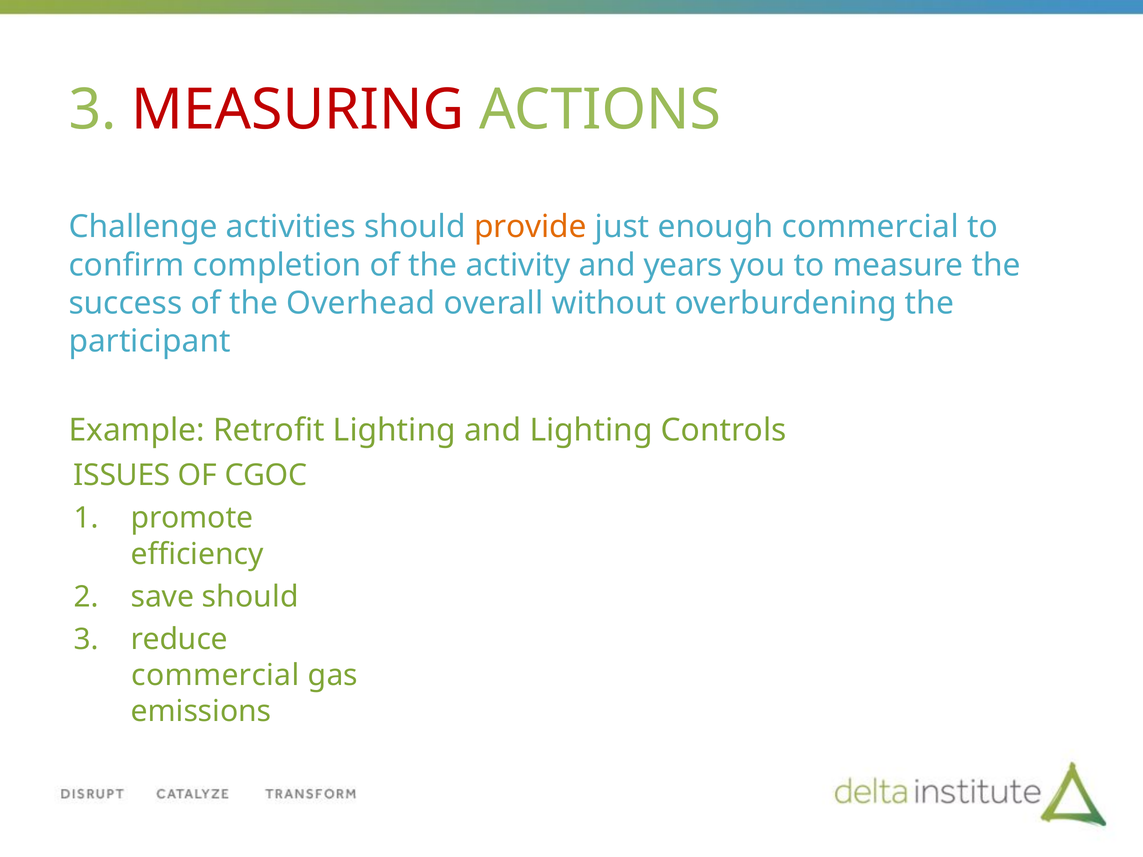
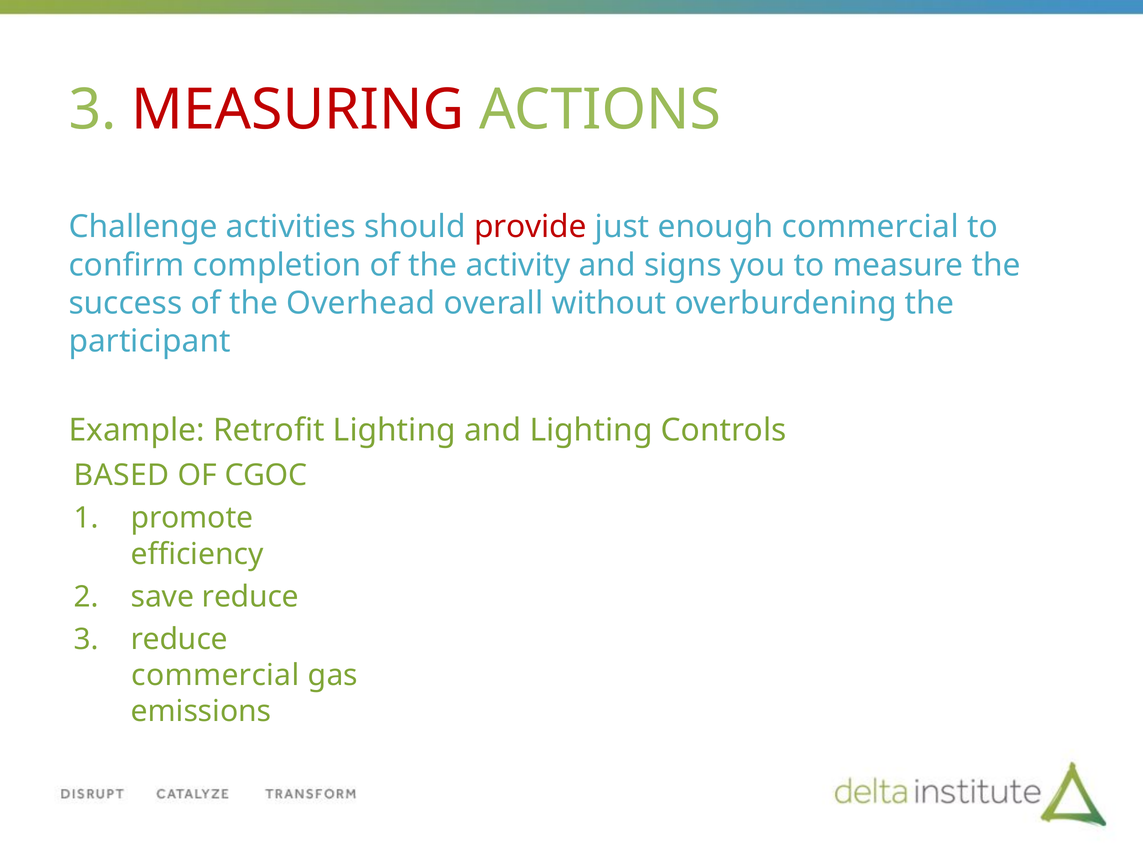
provide colour: orange -> red
years: years -> signs
ISSUES: ISSUES -> BASED
save should: should -> reduce
